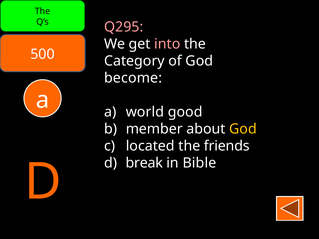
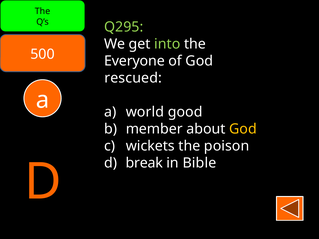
Q295 colour: pink -> light green
into colour: pink -> light green
Category: Category -> Everyone
become: become -> rescued
located: located -> wickets
friends: friends -> poison
